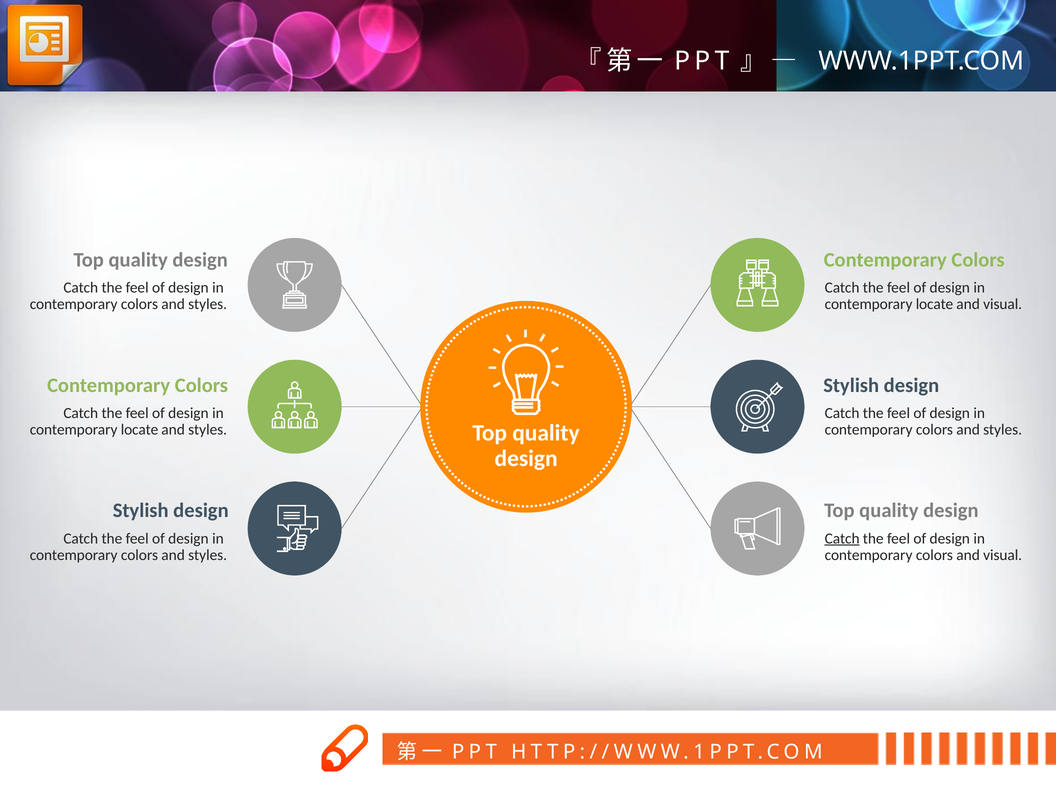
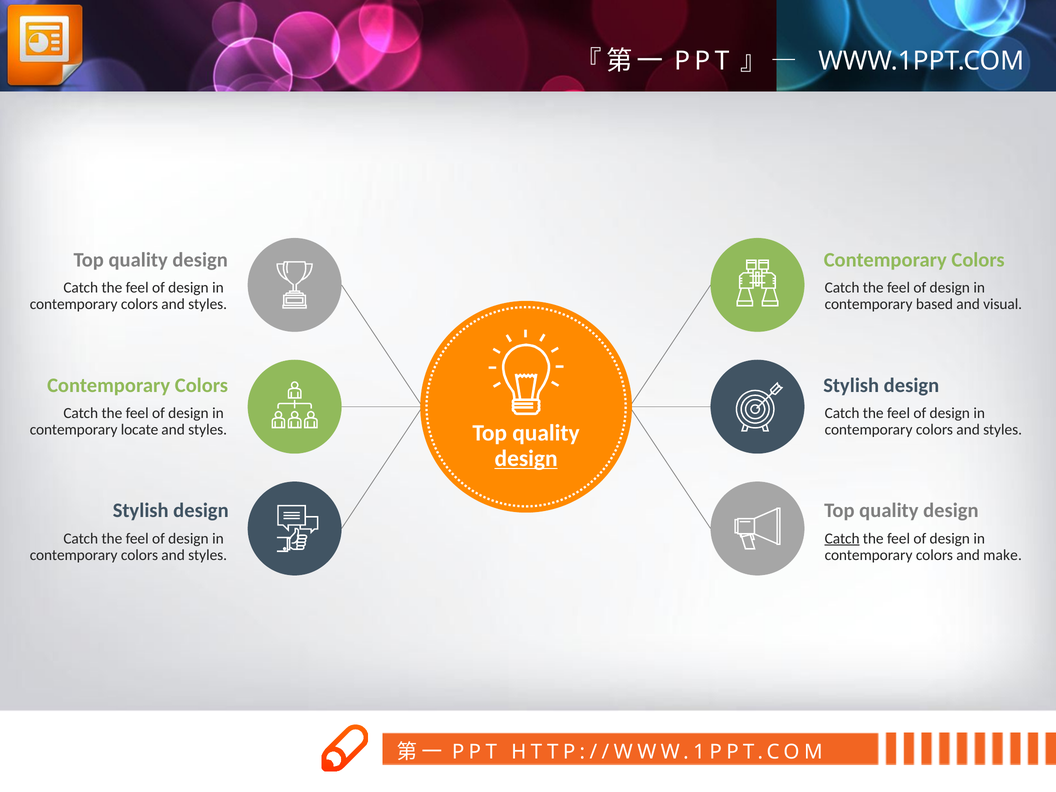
locate at (935, 304): locate -> based
design at (526, 458) underline: none -> present
colors and visual: visual -> make
